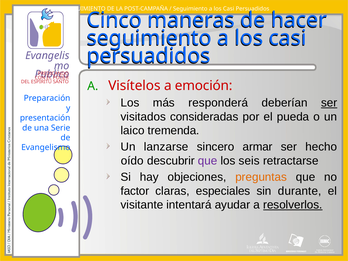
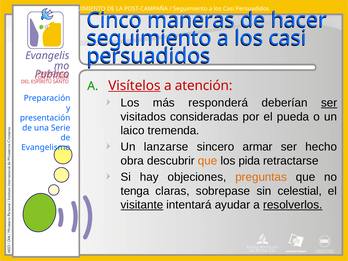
Visítelos underline: none -> present
emoción: emoción -> atención
oído: oído -> obra
que at (208, 161) colour: purple -> orange
seis: seis -> pida
factor: factor -> tenga
especiales: especiales -> sobrepase
durante: durante -> celestial
visitante underline: none -> present
